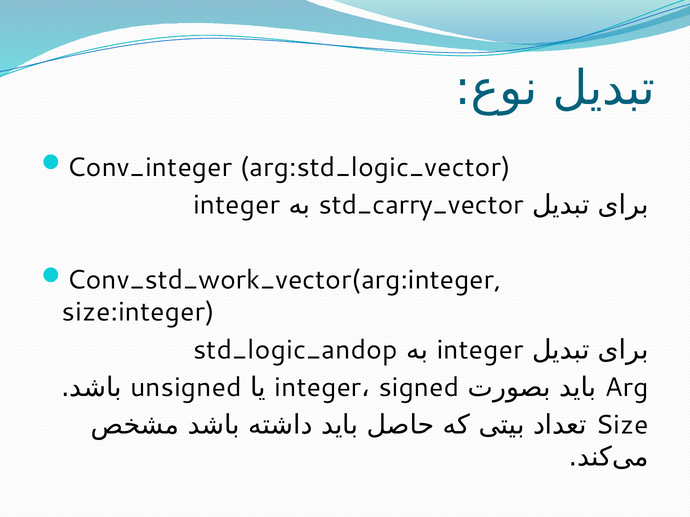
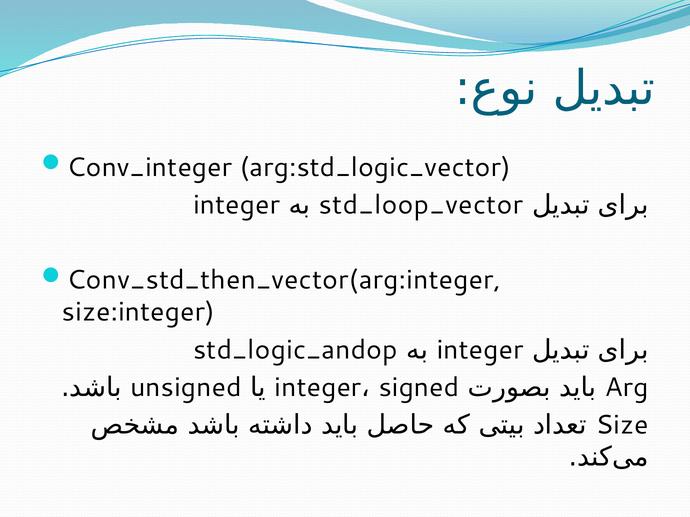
std_carry_vector: std_carry_vector -> std_loop_vector
Conv_std_work_vector(arg:integer: Conv_std_work_vector(arg:integer -> Conv_std_then_vector(arg:integer
